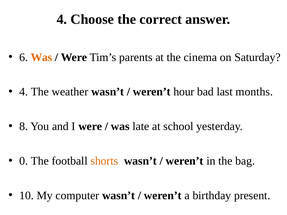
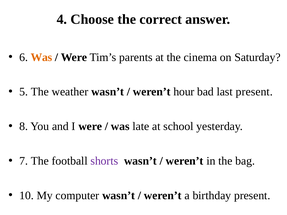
4 at (24, 92): 4 -> 5
last months: months -> present
0: 0 -> 7
shorts colour: orange -> purple
